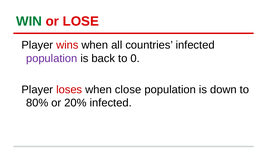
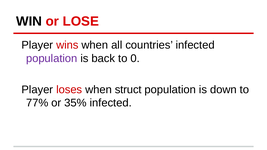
WIN colour: green -> black
close: close -> struct
80%: 80% -> 77%
20%: 20% -> 35%
